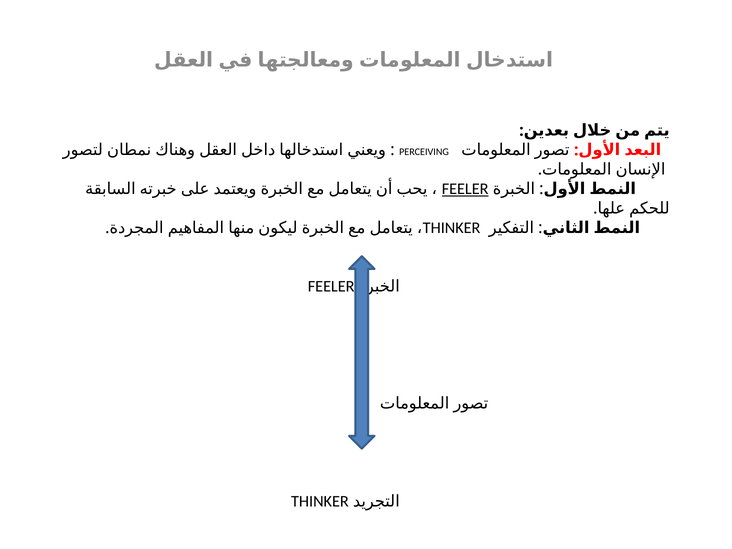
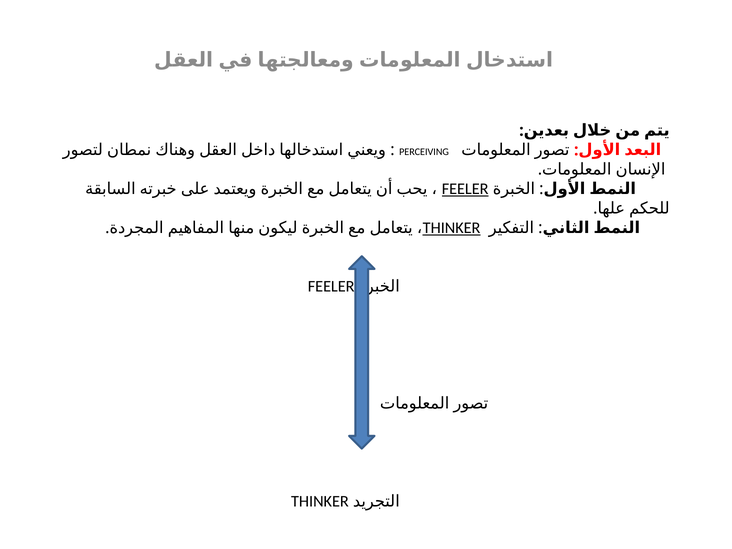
THINKER at (452, 228) underline: none -> present
